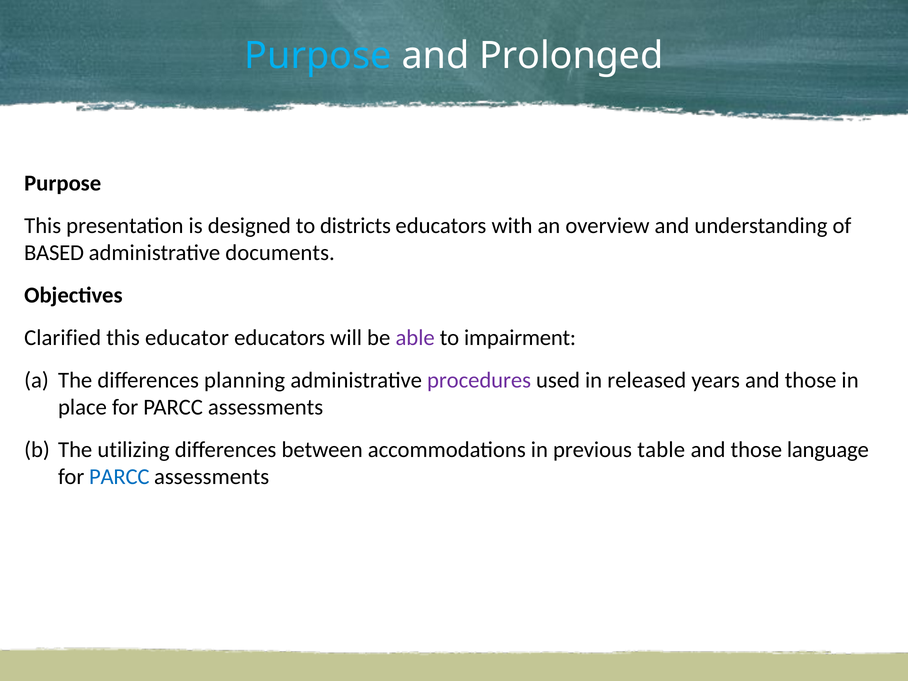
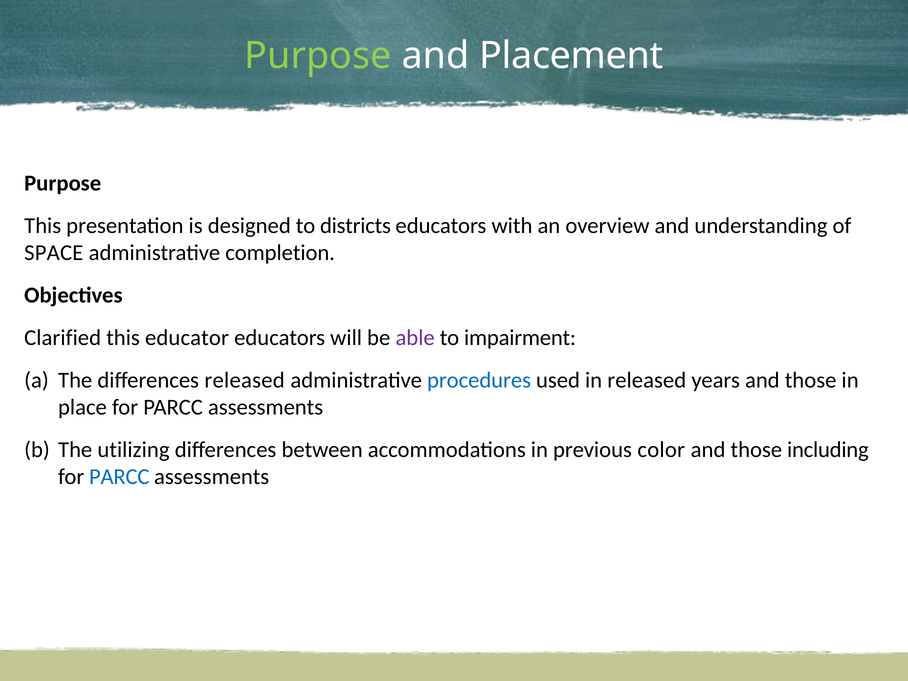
Purpose at (318, 56) colour: light blue -> light green
Prolonged: Prolonged -> Placement
BASED: BASED -> SPACE
documents: documents -> completion
differences planning: planning -> released
procedures colour: purple -> blue
table: table -> color
language: language -> including
